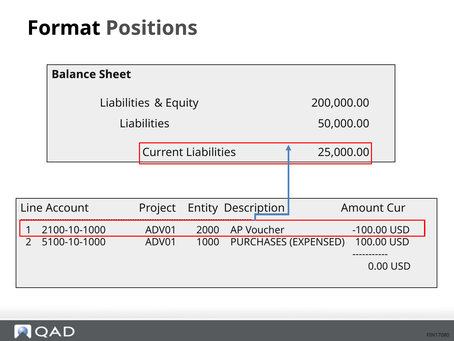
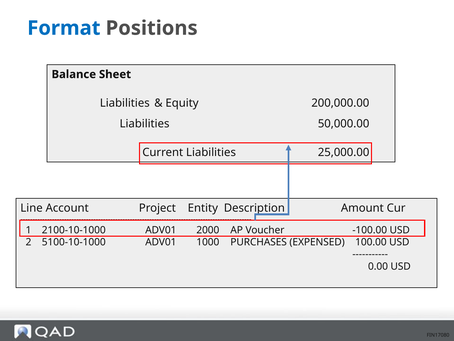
Format colour: black -> blue
